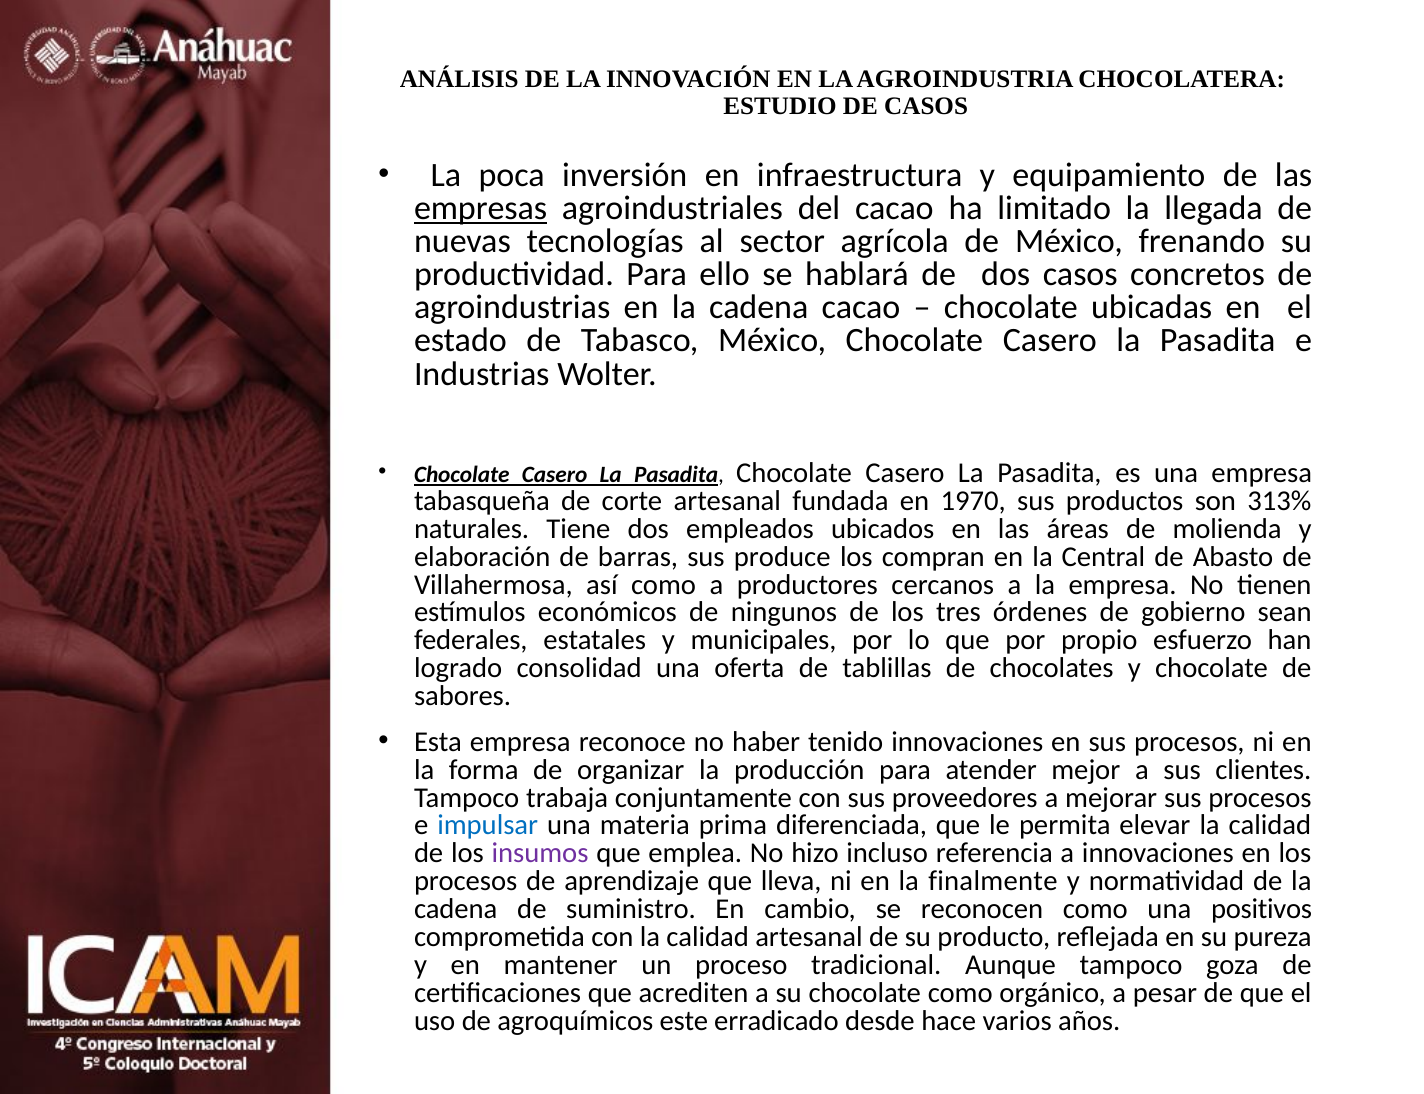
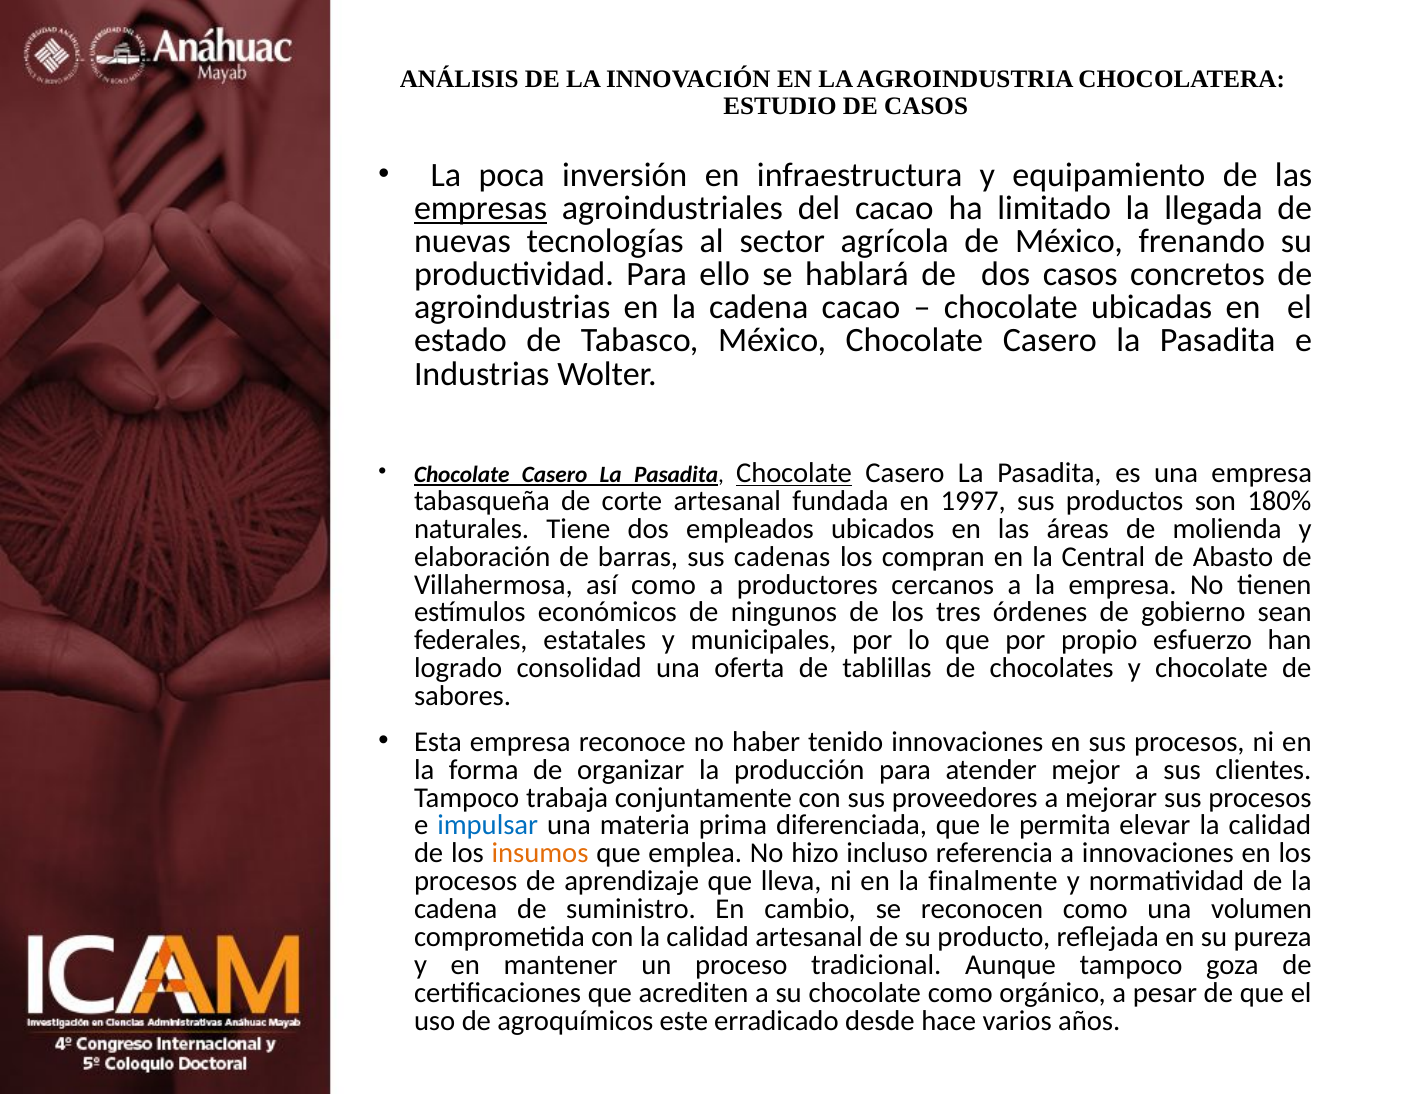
Chocolate at (794, 473) underline: none -> present
1970: 1970 -> 1997
313%: 313% -> 180%
produce: produce -> cadenas
insumos colour: purple -> orange
positivos: positivos -> volumen
